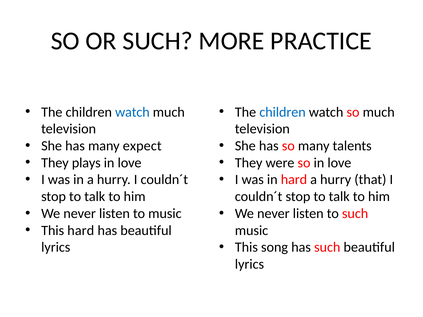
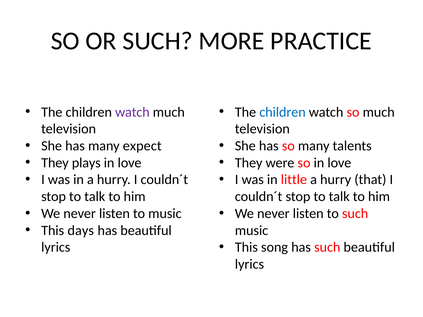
watch at (132, 112) colour: blue -> purple
in hard: hard -> little
This hard: hard -> days
